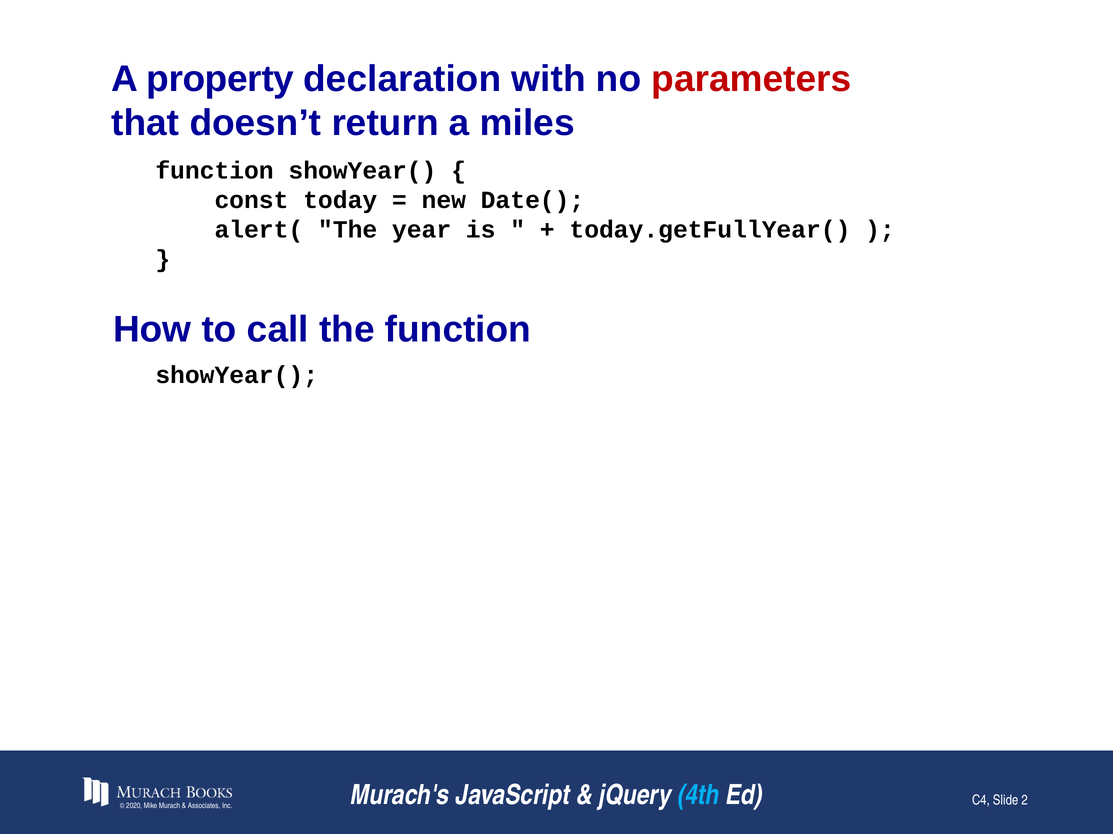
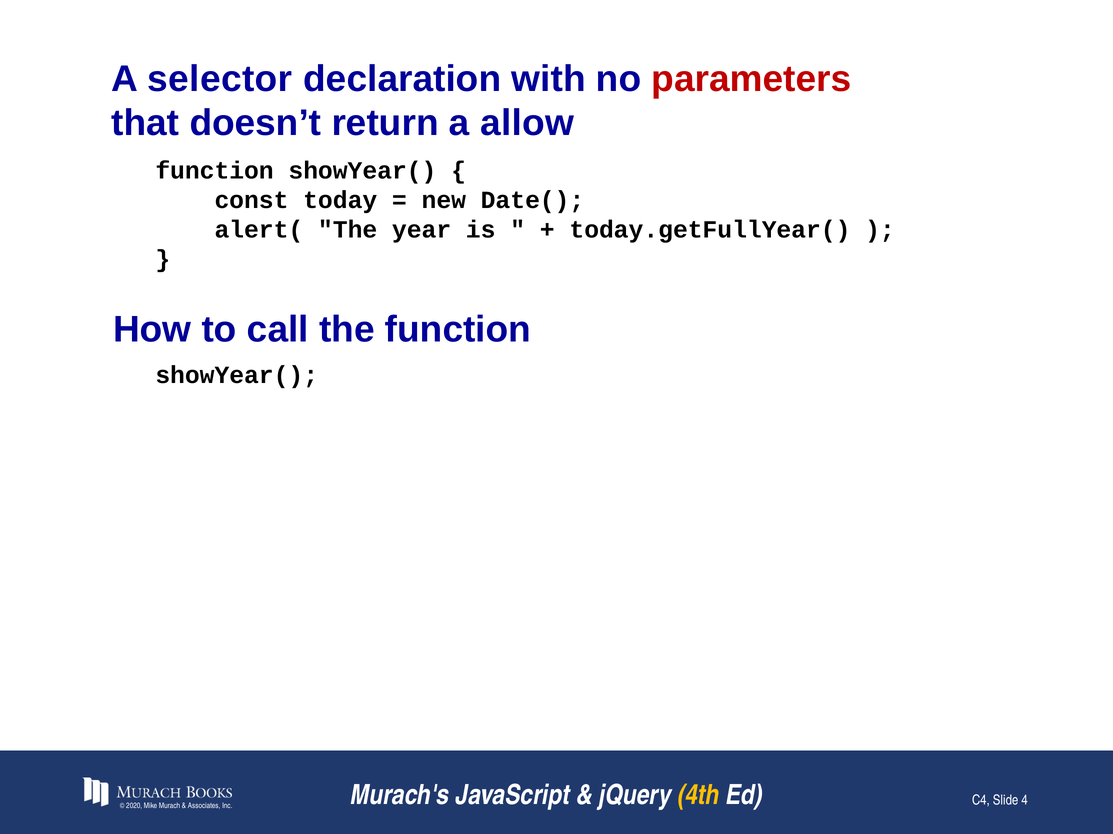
property: property -> selector
miles: miles -> allow
4th colour: light blue -> yellow
2: 2 -> 4
